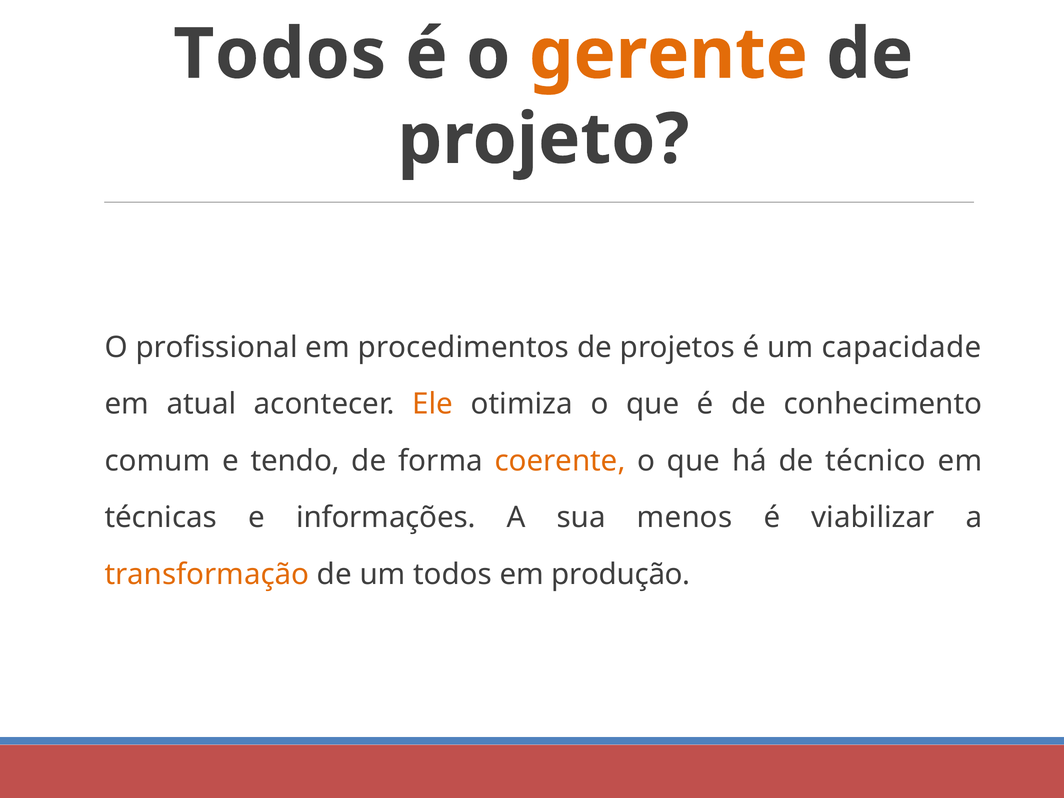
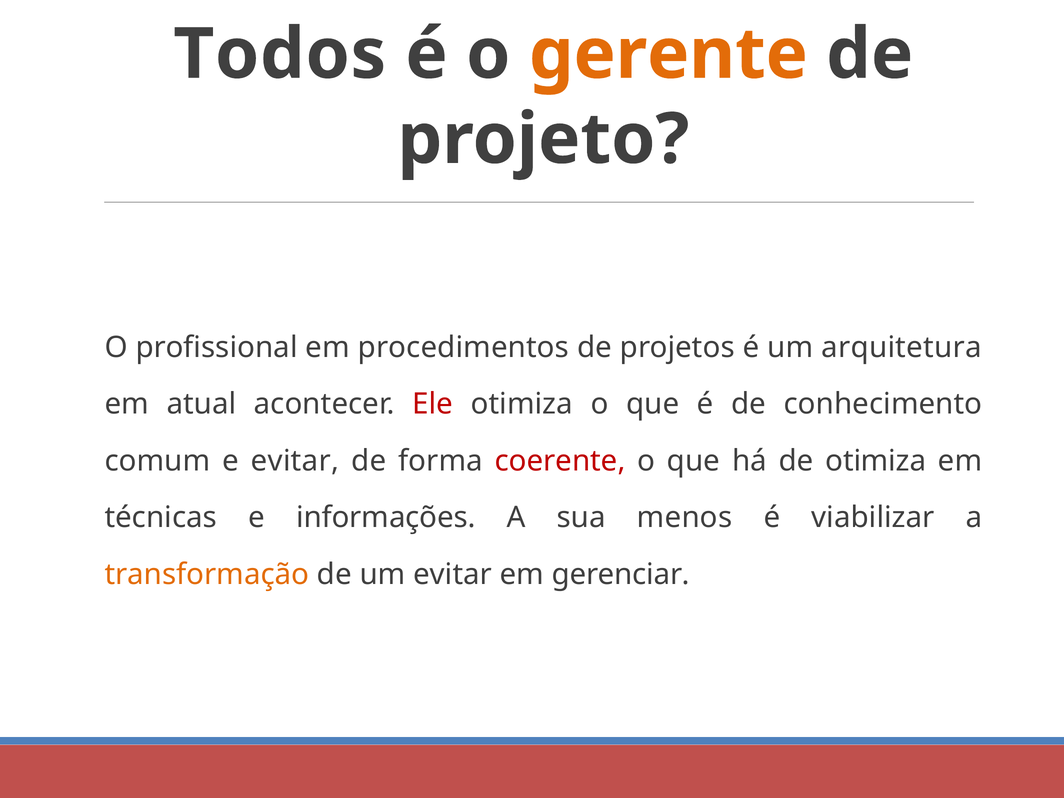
capacidade: capacidade -> arquitetura
Ele colour: orange -> red
e tendo: tendo -> evitar
coerente colour: orange -> red
de técnico: técnico -> otimiza
um todos: todos -> evitar
produção: produção -> gerenciar
